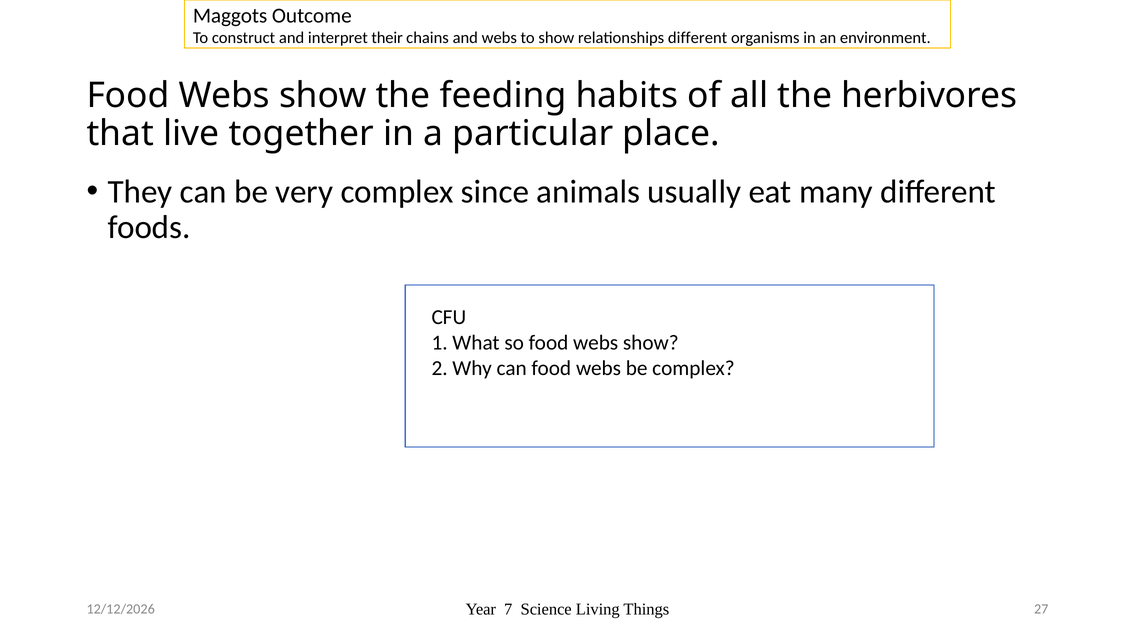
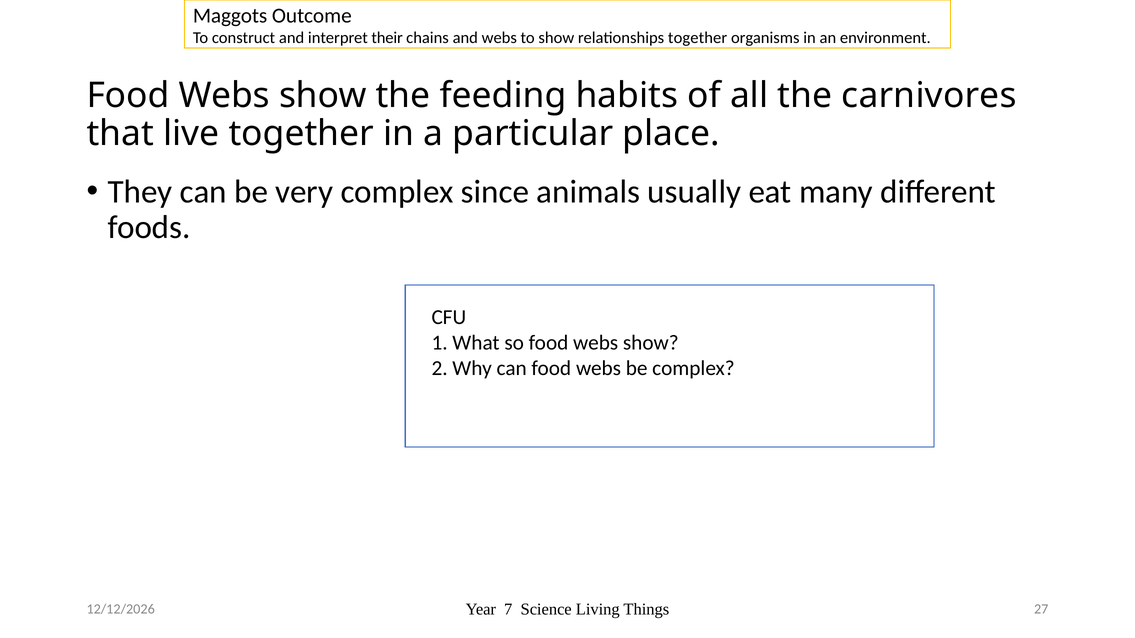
relationships different: different -> together
herbivores: herbivores -> carnivores
